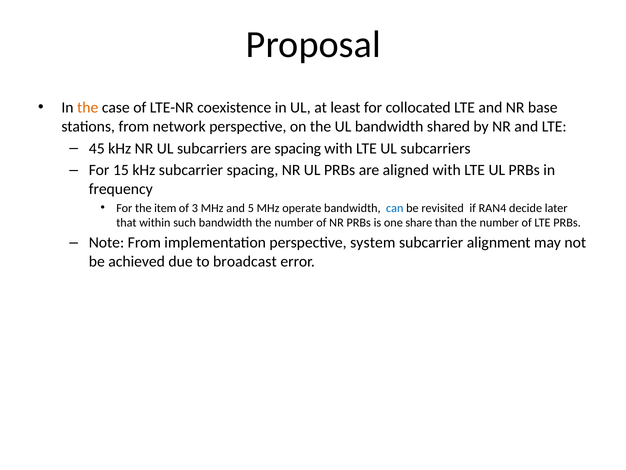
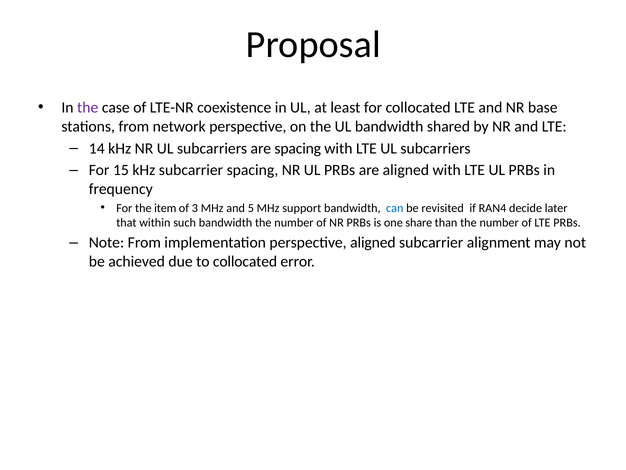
the at (88, 108) colour: orange -> purple
45: 45 -> 14
operate: operate -> support
perspective system: system -> aligned
to broadcast: broadcast -> collocated
